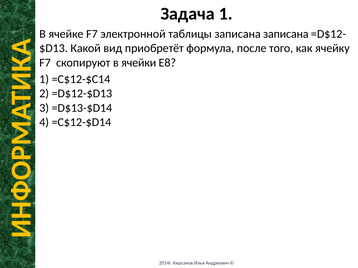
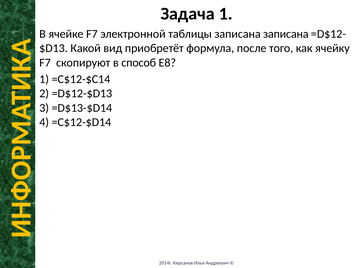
ячейки: ячейки -> способ
